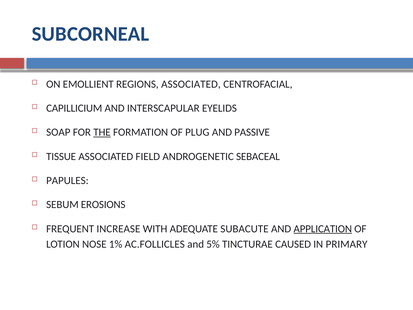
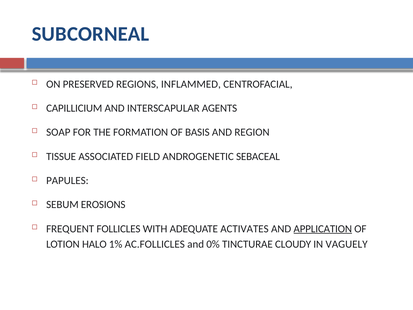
EMOLLIENT: EMOLLIENT -> PRESERVED
REGIONS ASSOCIATED: ASSOCIATED -> INFLAMMED
EYELIDS: EYELIDS -> AGENTS
THE underline: present -> none
PLUG: PLUG -> BASIS
PASSIVE: PASSIVE -> REGION
INCREASE: INCREASE -> FOLLICLES
SUBACUTE: SUBACUTE -> ACTIVATES
NOSE: NOSE -> HALO
5%: 5% -> 0%
CAUSED: CAUSED -> CLOUDY
PRIMARY: PRIMARY -> VAGUELY
